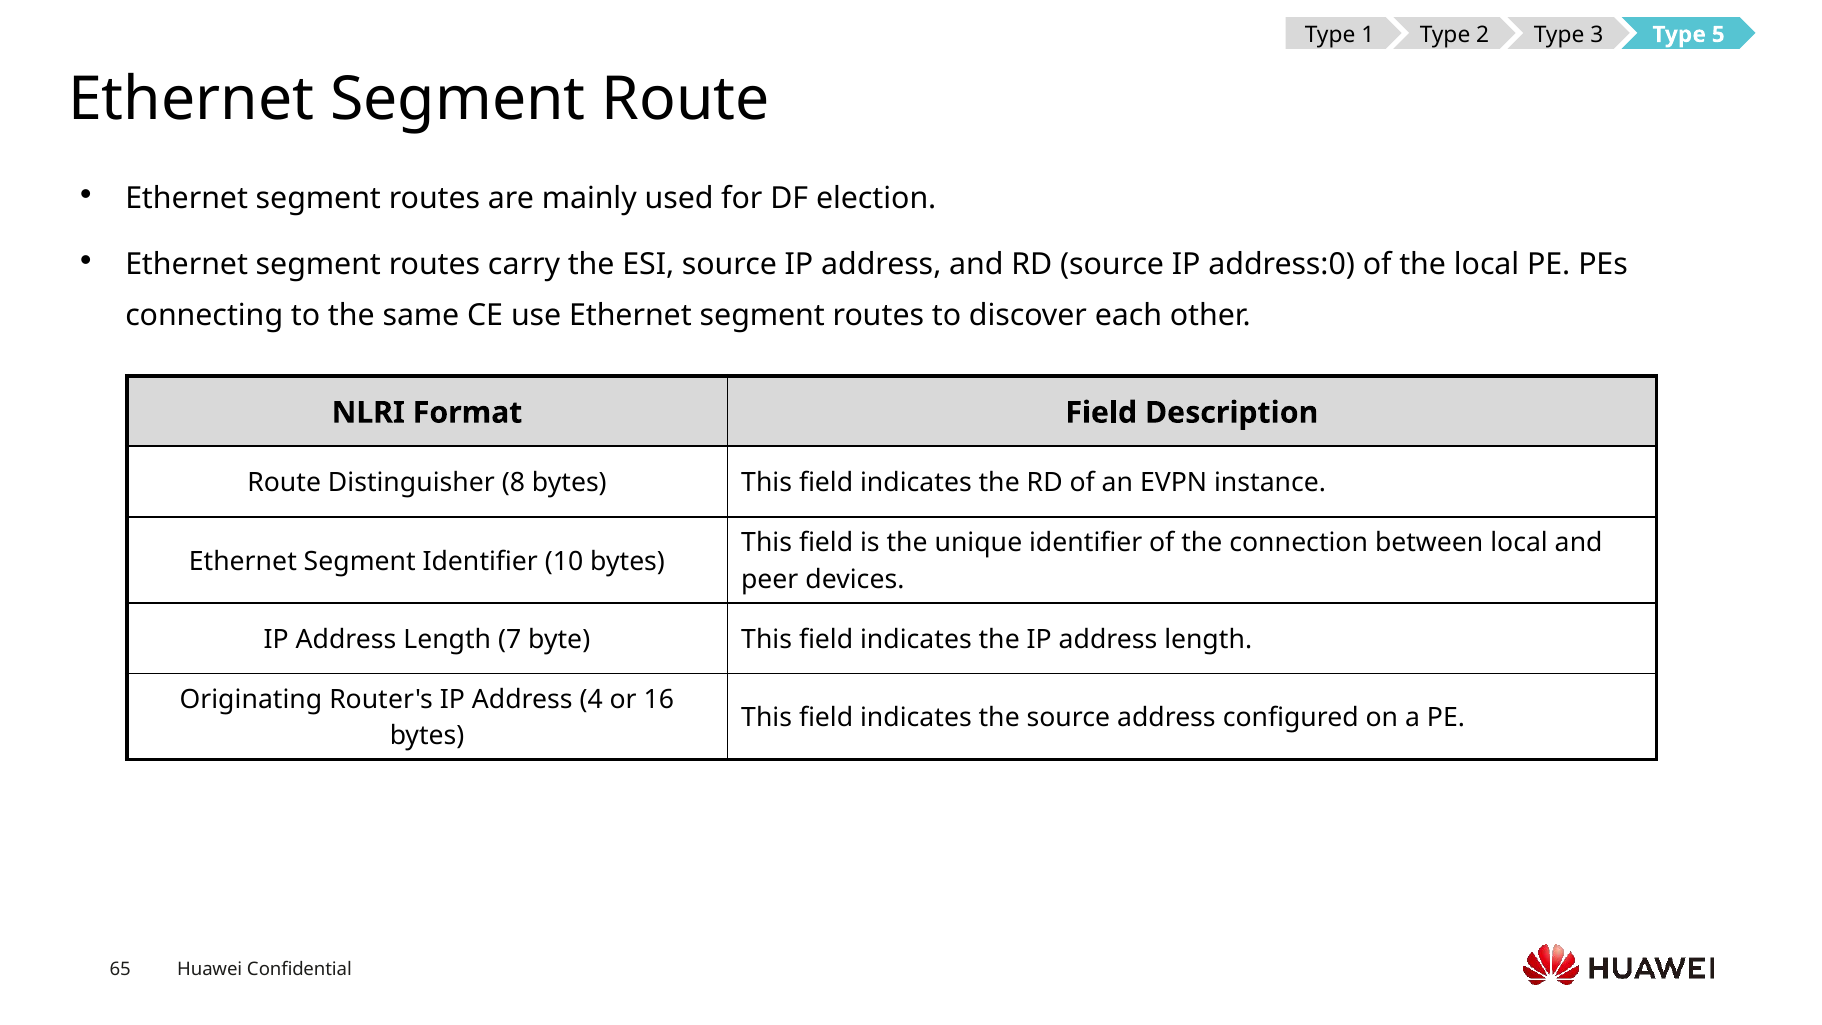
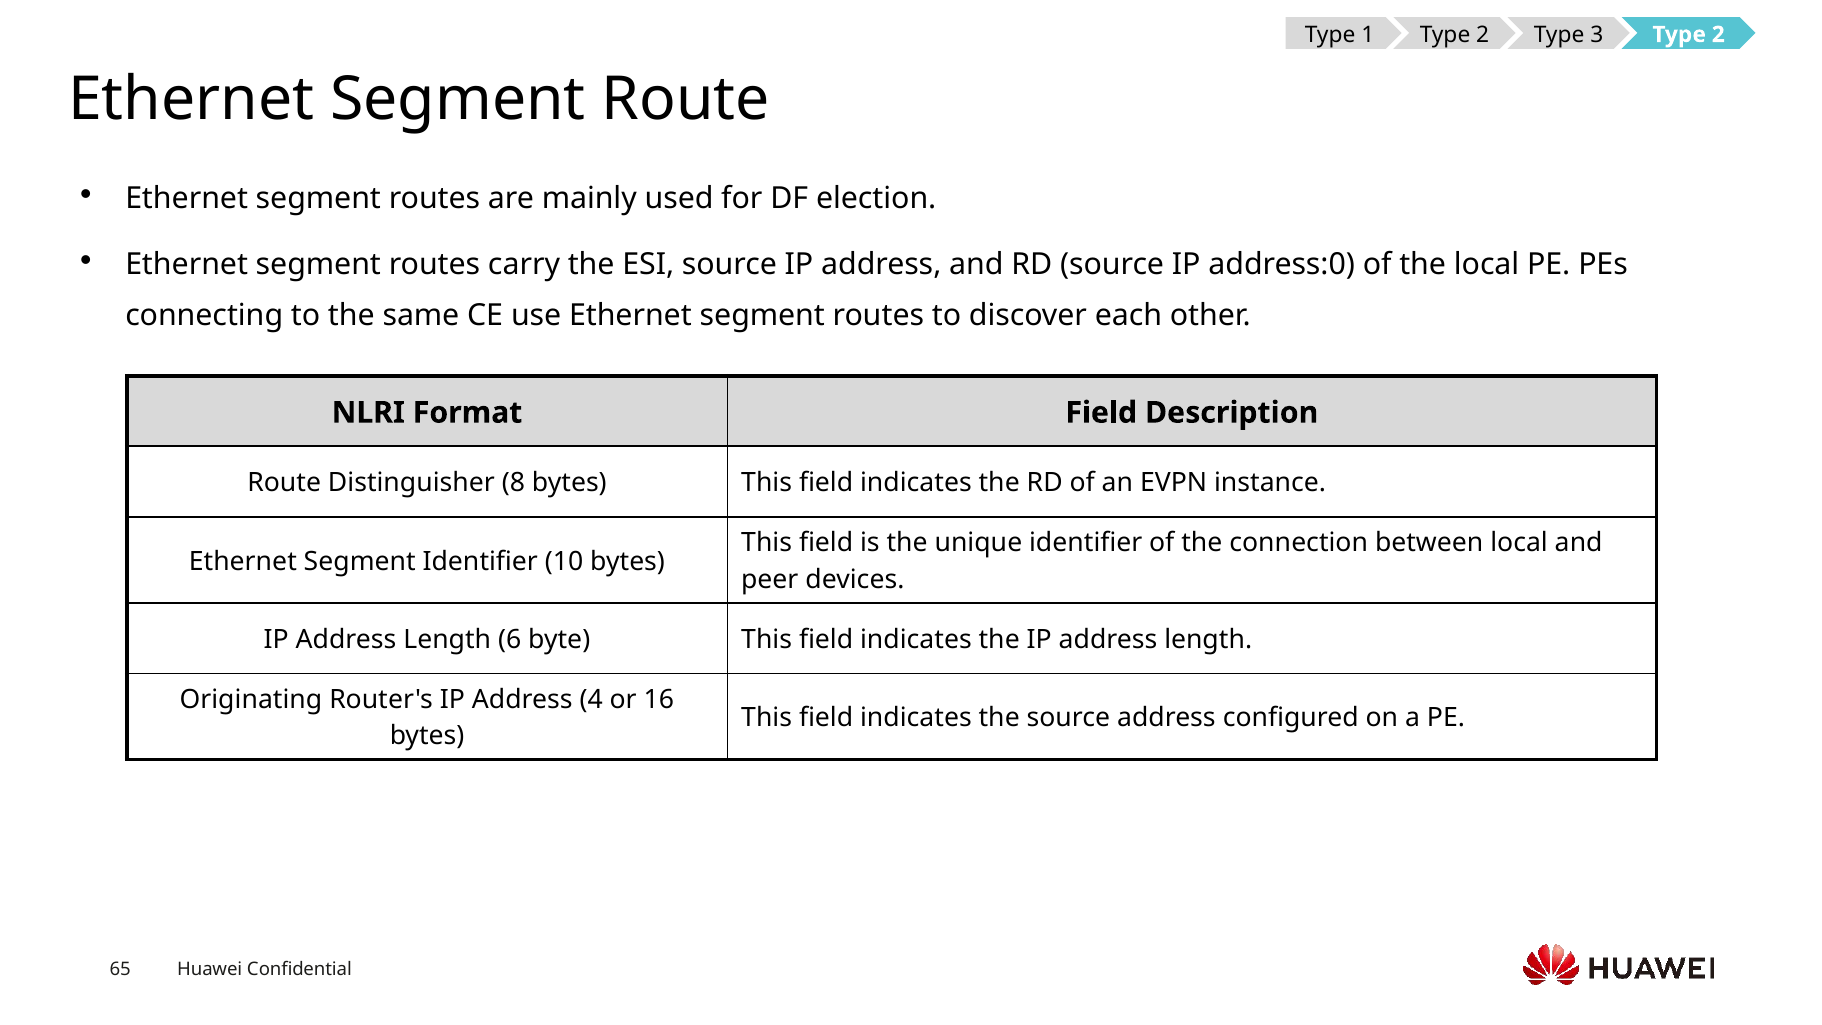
2 Type 5: 5 -> 2
7: 7 -> 6
